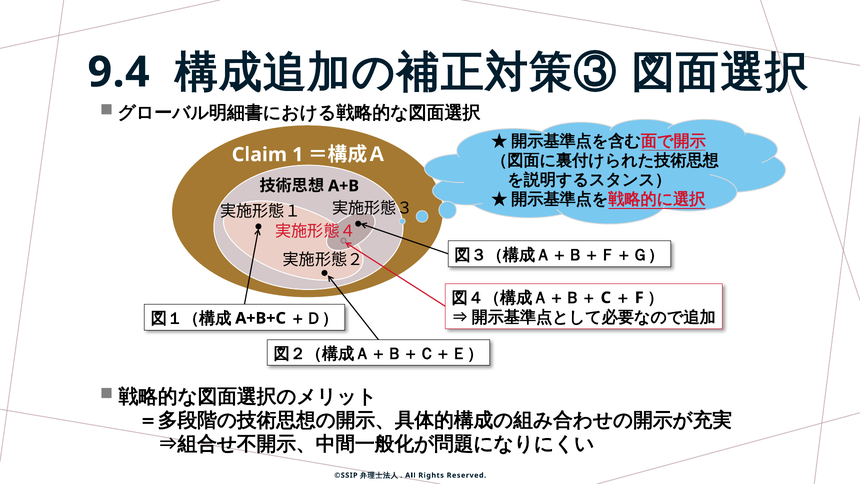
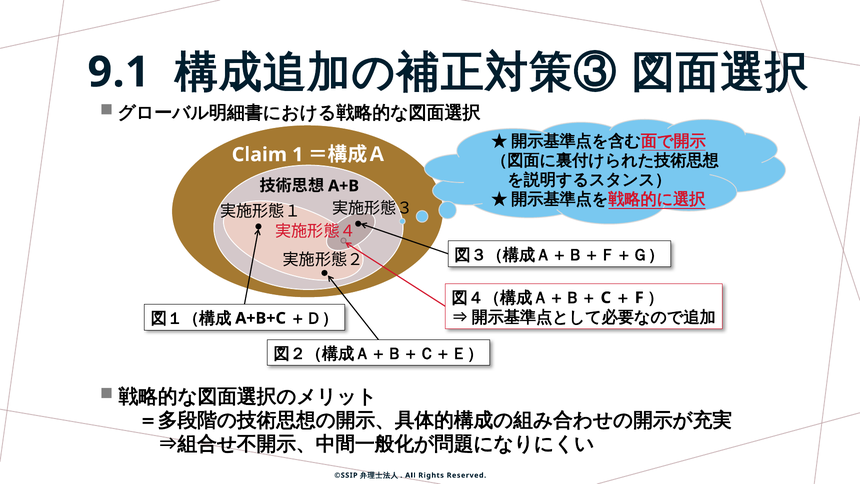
9.4: 9.4 -> 9.1
